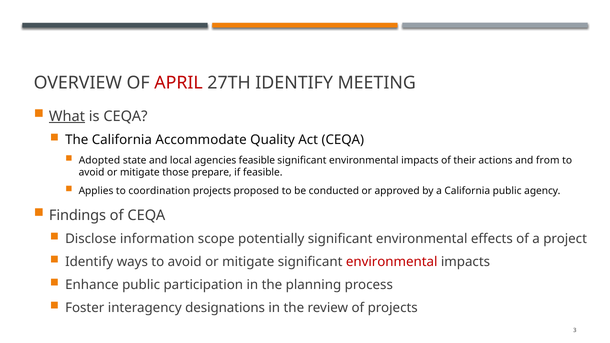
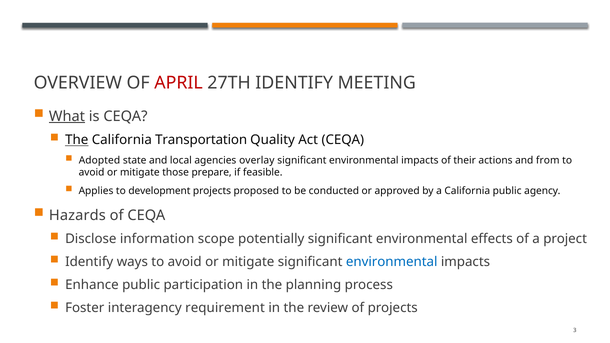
The at (77, 140) underline: none -> present
Accommodate: Accommodate -> Transportation
agencies feasible: feasible -> overlay
coordination: coordination -> development
Findings: Findings -> Hazards
environmental at (392, 262) colour: red -> blue
designations: designations -> requirement
